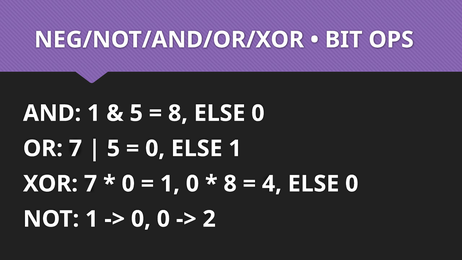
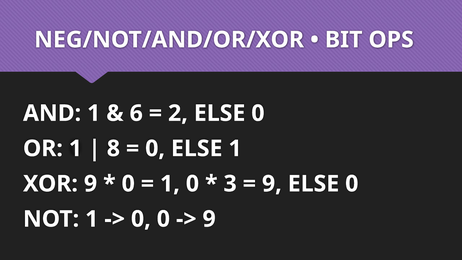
5 at (136, 113): 5 -> 6
8 at (178, 113): 8 -> 2
OR 7: 7 -> 1
5 at (113, 148): 5 -> 8
XOR 7: 7 -> 9
8 at (230, 184): 8 -> 3
4 at (272, 184): 4 -> 9
2 at (209, 219): 2 -> 9
